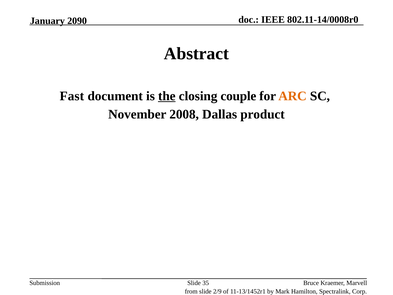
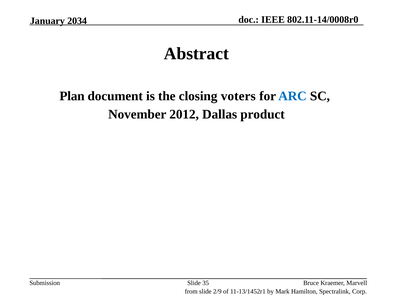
2090: 2090 -> 2034
Fast: Fast -> Plan
the underline: present -> none
couple: couple -> voters
ARC colour: orange -> blue
2008: 2008 -> 2012
